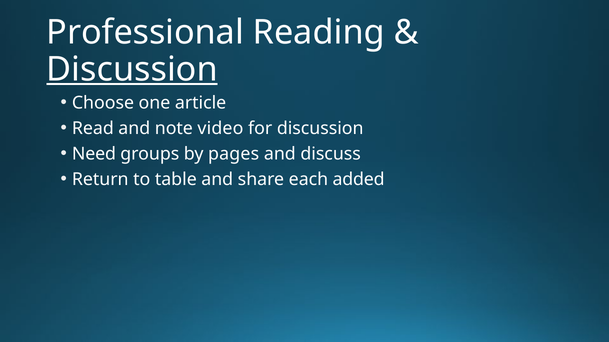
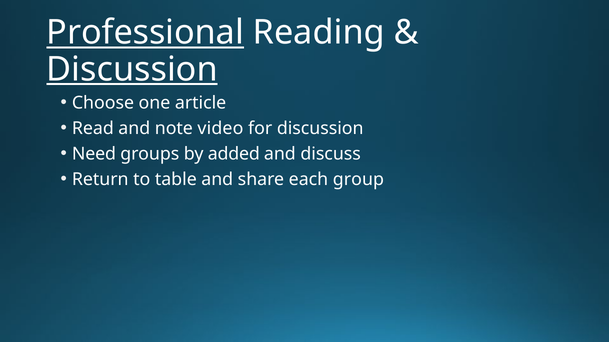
Professional underline: none -> present
pages: pages -> added
added: added -> group
